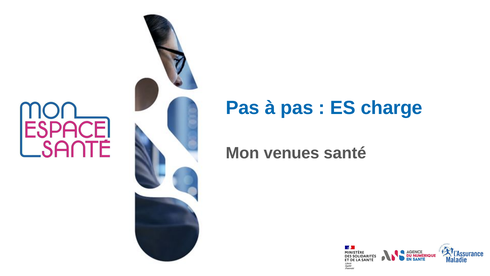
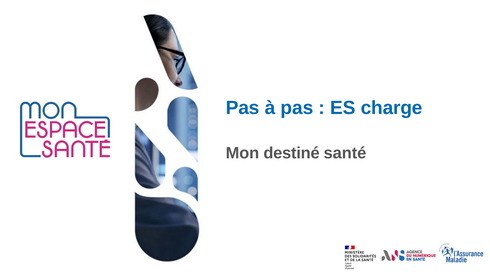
venues: venues -> destiné
